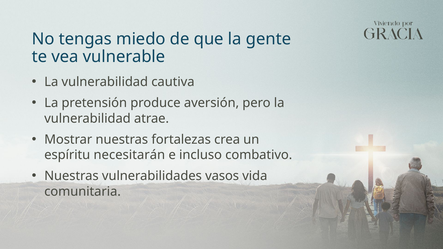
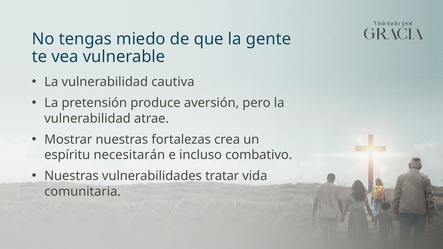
vasos: vasos -> tratar
